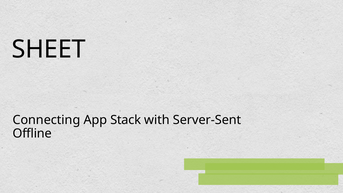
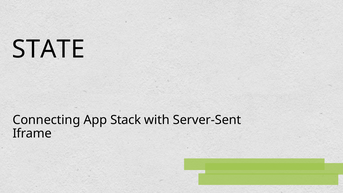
SHEET: SHEET -> STATE
Offline: Offline -> Iframe
